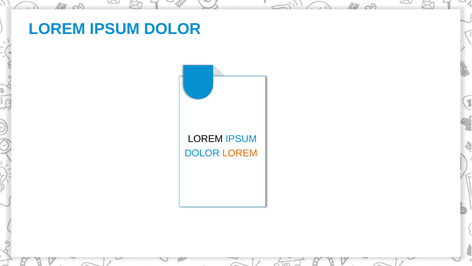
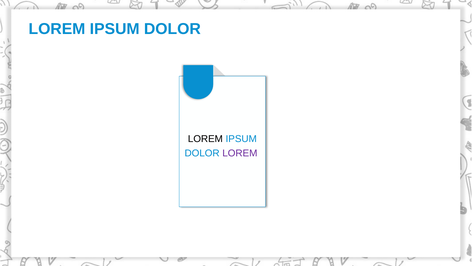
LOREM at (240, 153) colour: orange -> purple
